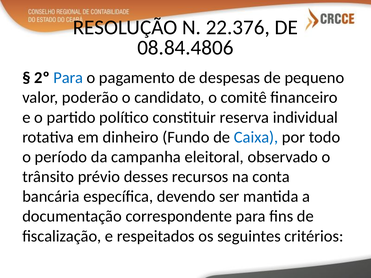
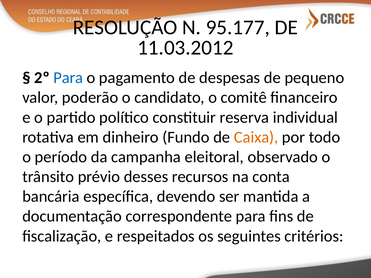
22.376: 22.376 -> 95.177
08.84.4806: 08.84.4806 -> 11.03.2012
Caixa colour: blue -> orange
